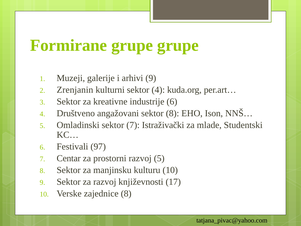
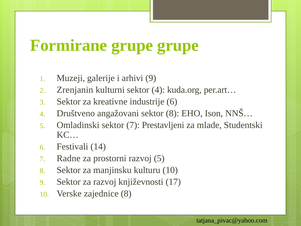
Istraživački: Istraživački -> Prestavljeni
97: 97 -> 14
Centar: Centar -> Radne
